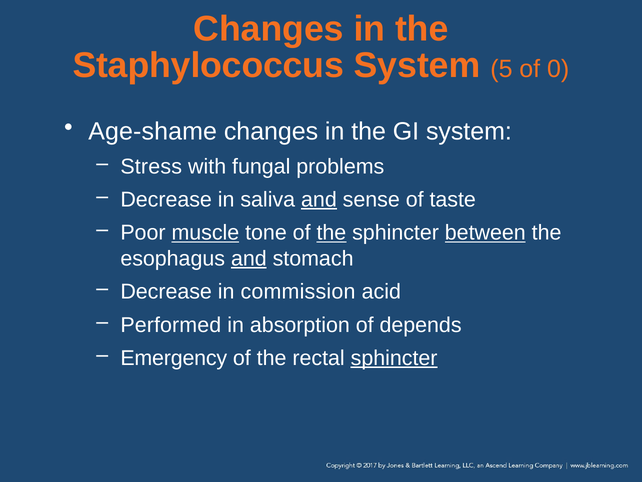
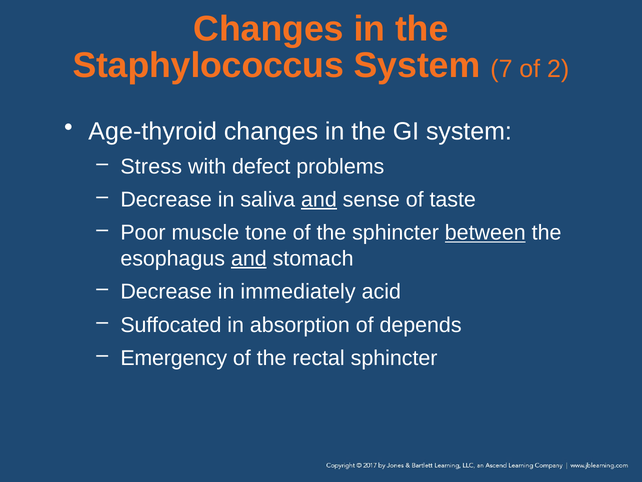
5: 5 -> 7
0: 0 -> 2
Age-shame: Age-shame -> Age-thyroid
fungal: fungal -> defect
muscle underline: present -> none
the at (331, 233) underline: present -> none
commission: commission -> immediately
Performed: Performed -> Suffocated
sphincter at (394, 358) underline: present -> none
